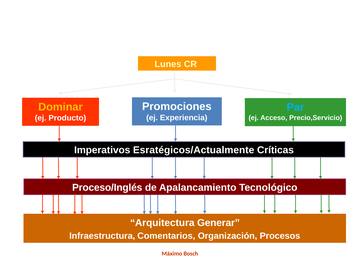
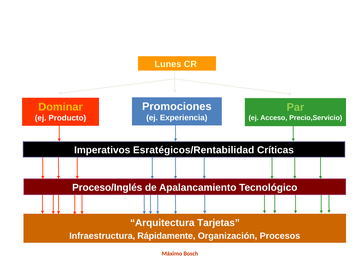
Par colour: light blue -> light green
Esratégicos/Actualmente: Esratégicos/Actualmente -> Esratégicos/Rentabilidad
Generar: Generar -> Tarjetas
Comentarios: Comentarios -> Rápidamente
